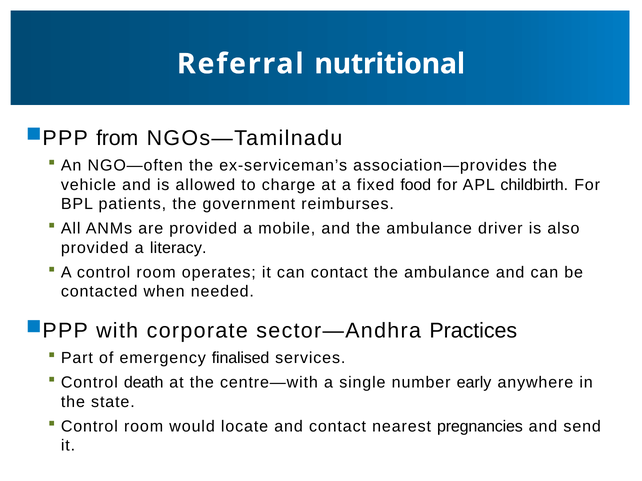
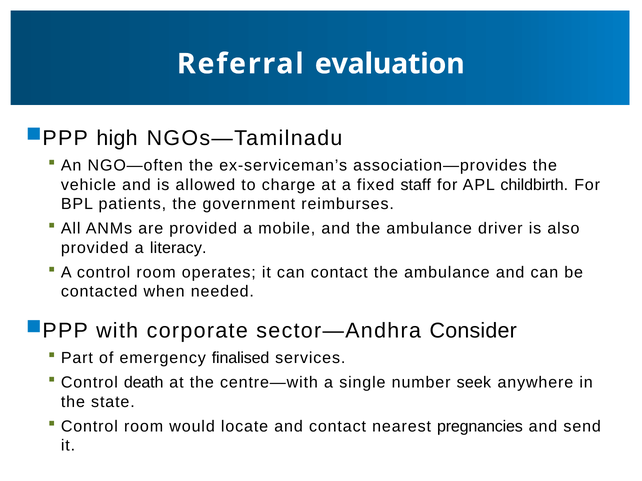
nutritional: nutritional -> evaluation
from: from -> high
food: food -> staff
Practices: Practices -> Consider
early: early -> seek
